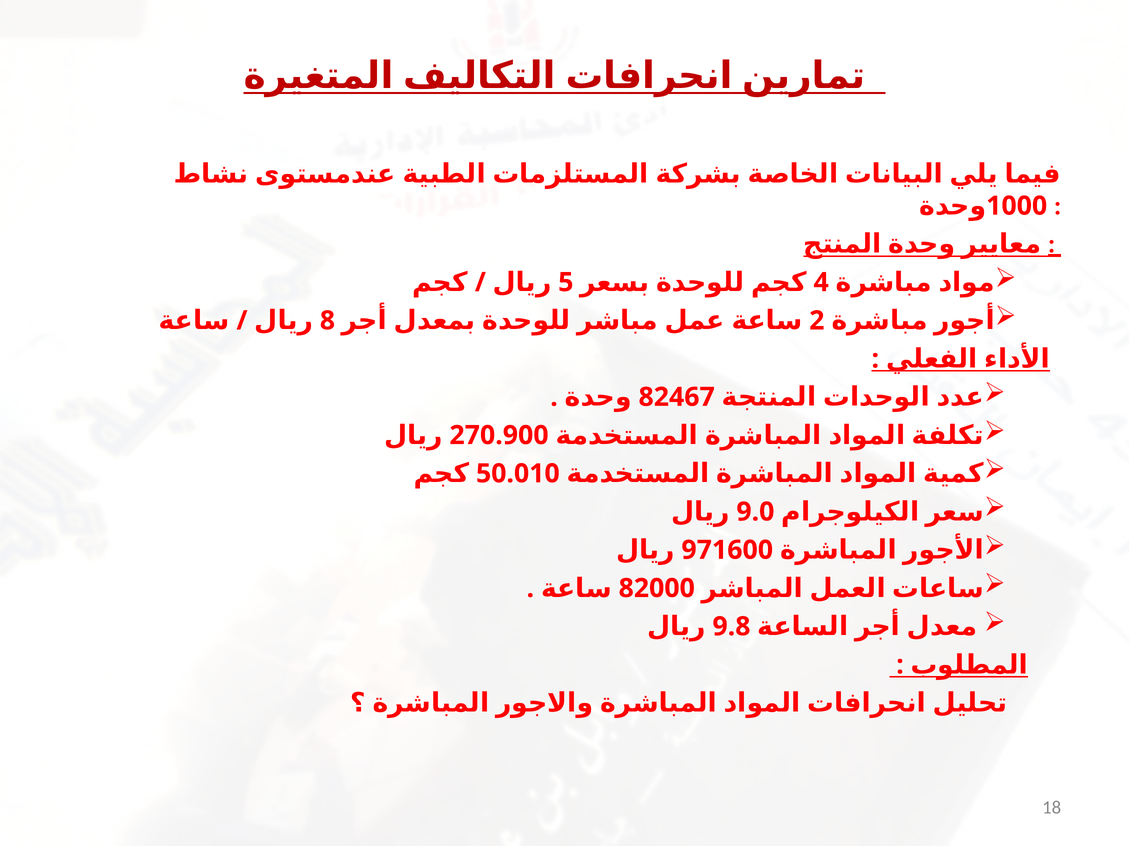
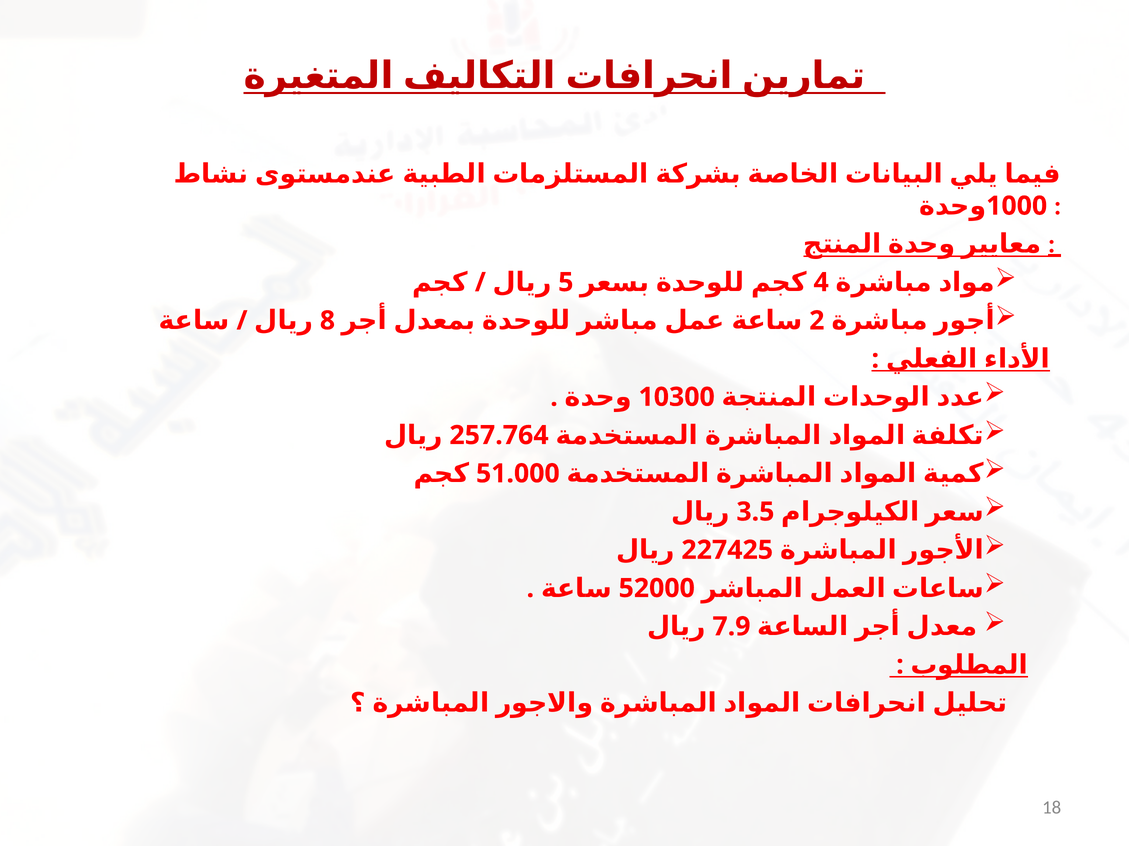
82467: 82467 -> 10300
270.900: 270.900 -> 257.764
50.010: 50.010 -> 51.000
9.0: 9.0 -> 3.5
971600: 971600 -> 227425
82000: 82000 -> 52000
9.8: 9.8 -> 7.9
